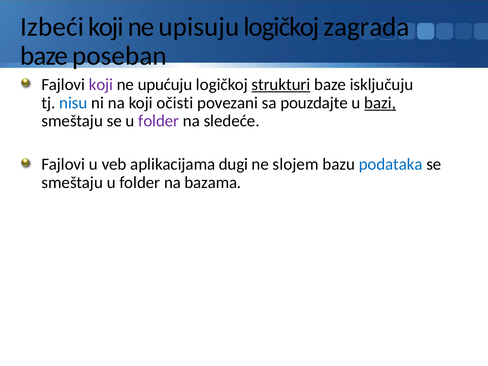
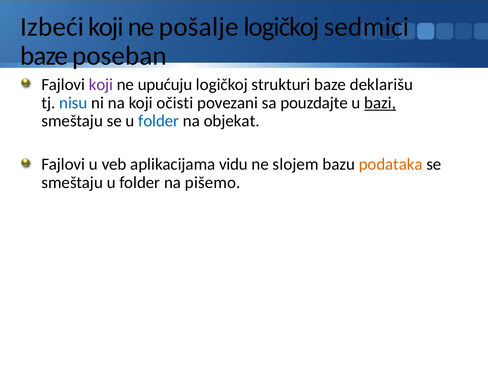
upisuju: upisuju -> pošalje
zagrada: zagrada -> sedmici
strukturi underline: present -> none
isključuju: isključuju -> deklarišu
folder at (159, 121) colour: purple -> blue
sledeće: sledeće -> objekat
dugi: dugi -> vidu
podataka colour: blue -> orange
bazama: bazama -> pišemo
